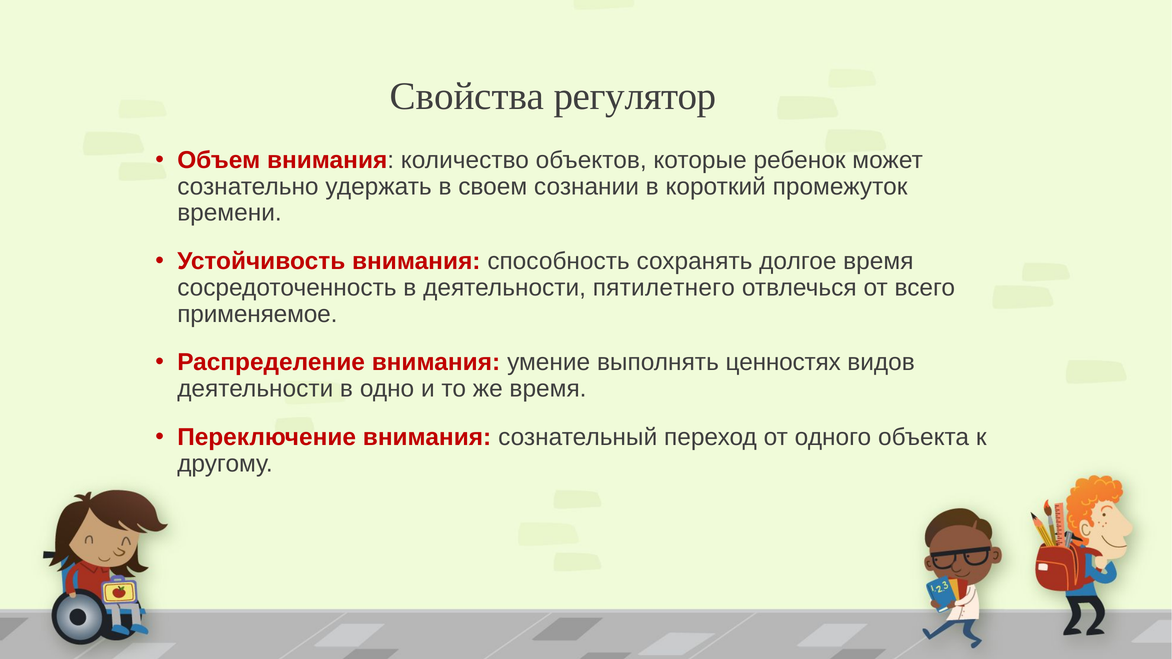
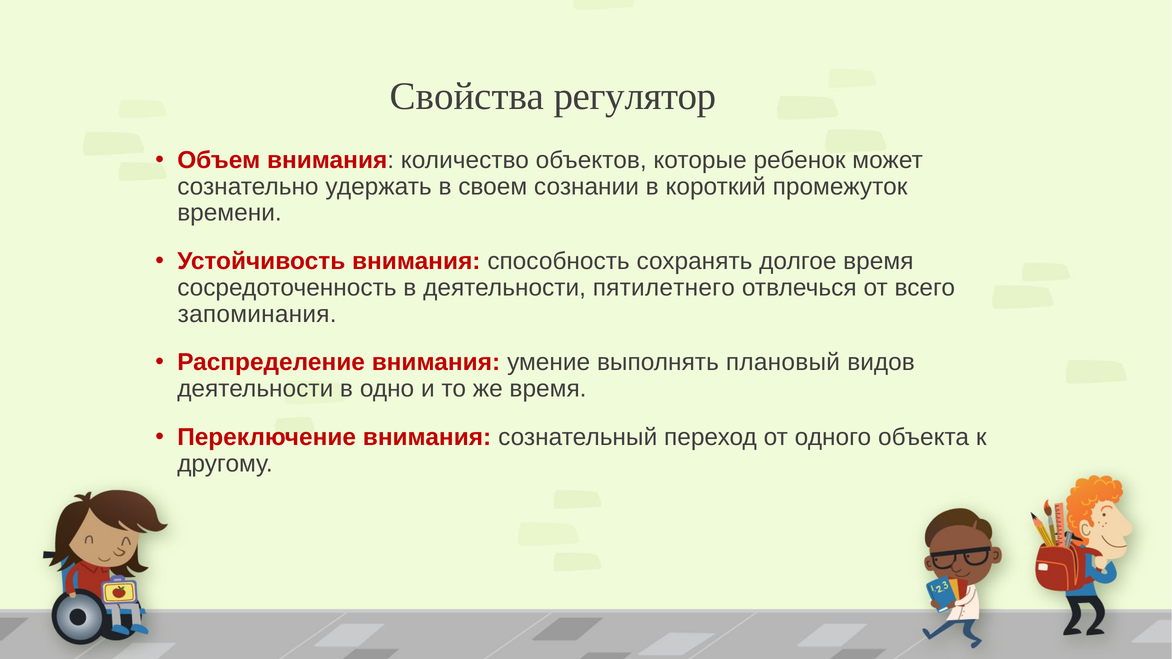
применяемое: применяемое -> запоминания
ценностях: ценностях -> плановый
